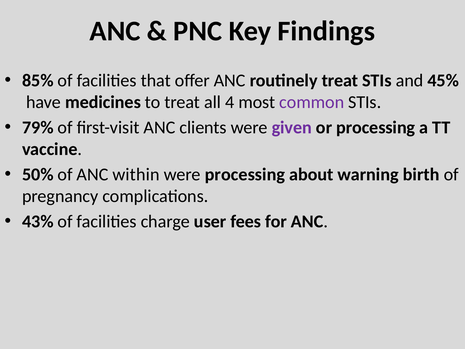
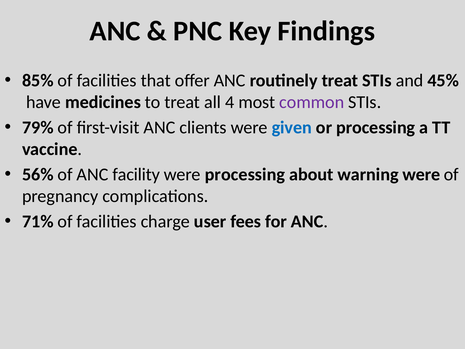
given colour: purple -> blue
50%: 50% -> 56%
within: within -> facility
warning birth: birth -> were
43%: 43% -> 71%
